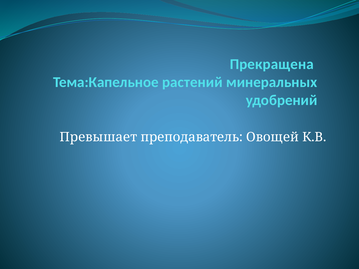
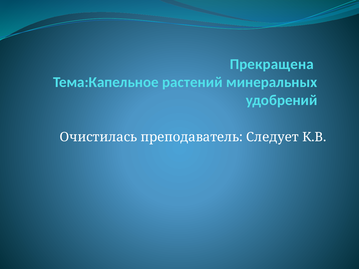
Превышает: Превышает -> Очистилась
Овощей: Овощей -> Следует
